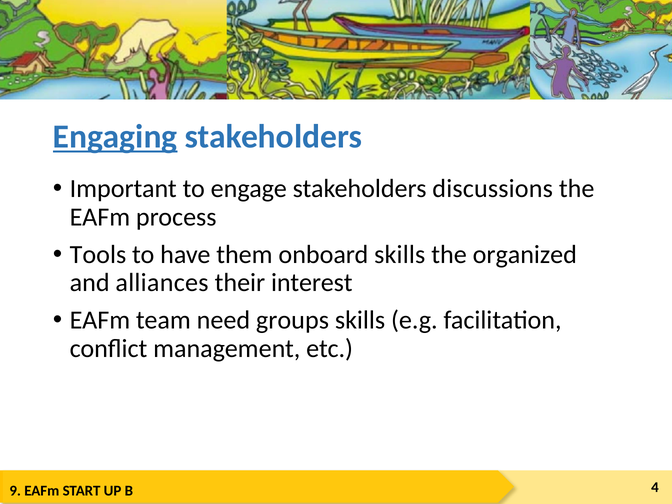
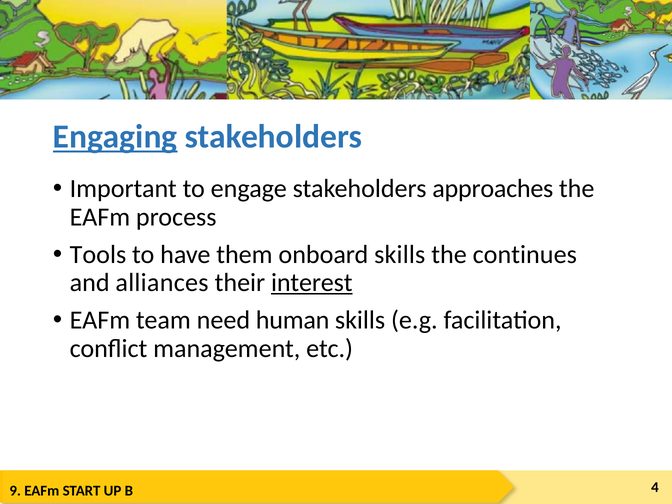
discussions: discussions -> approaches
organized: organized -> continues
interest underline: none -> present
groups: groups -> human
